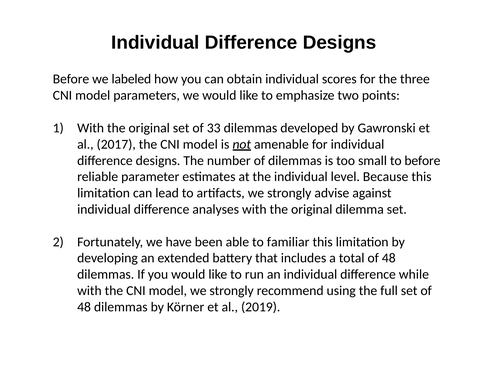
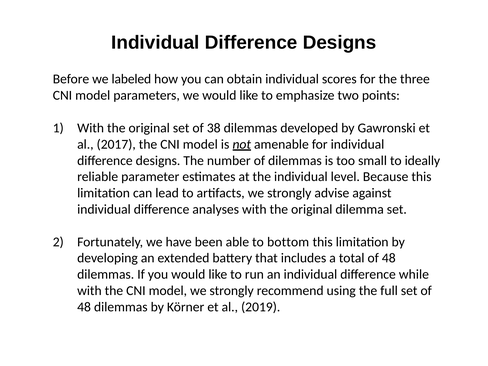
33: 33 -> 38
to before: before -> ideally
familiar: familiar -> bottom
